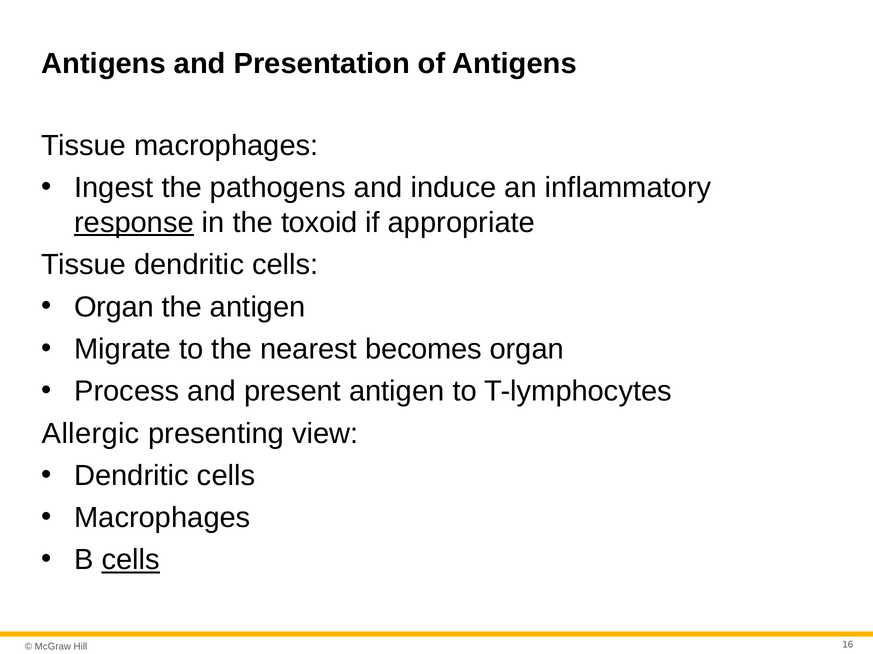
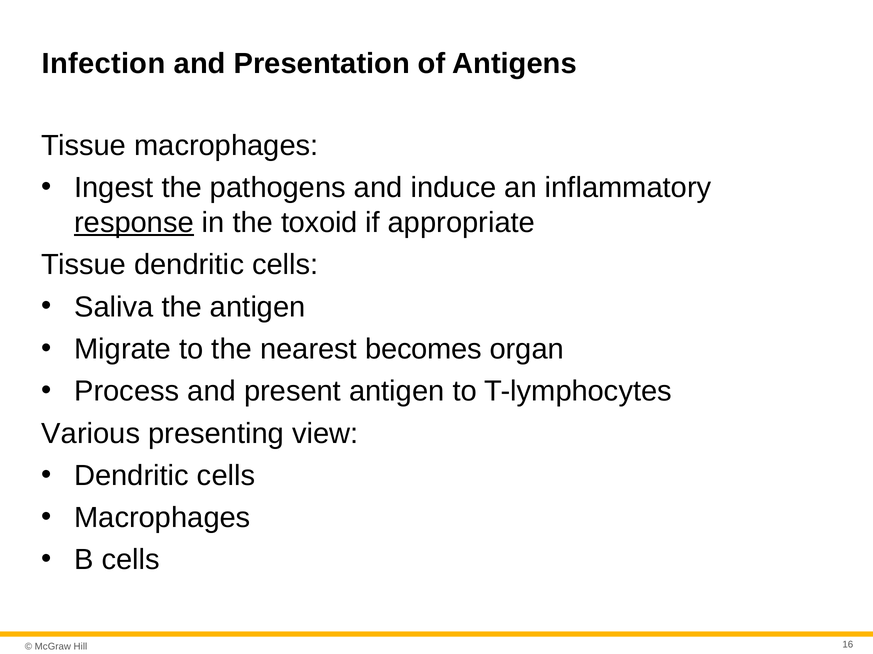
Antigens at (104, 64): Antigens -> Infection
Organ at (114, 307): Organ -> Saliva
Allergic: Allergic -> Various
cells at (131, 561) underline: present -> none
